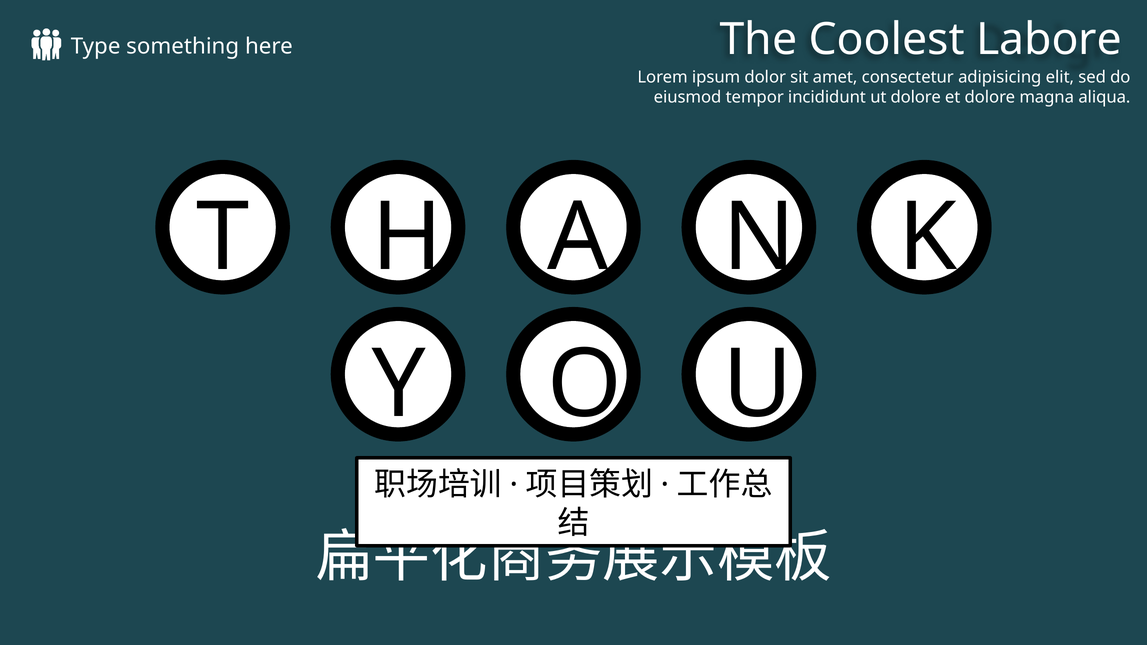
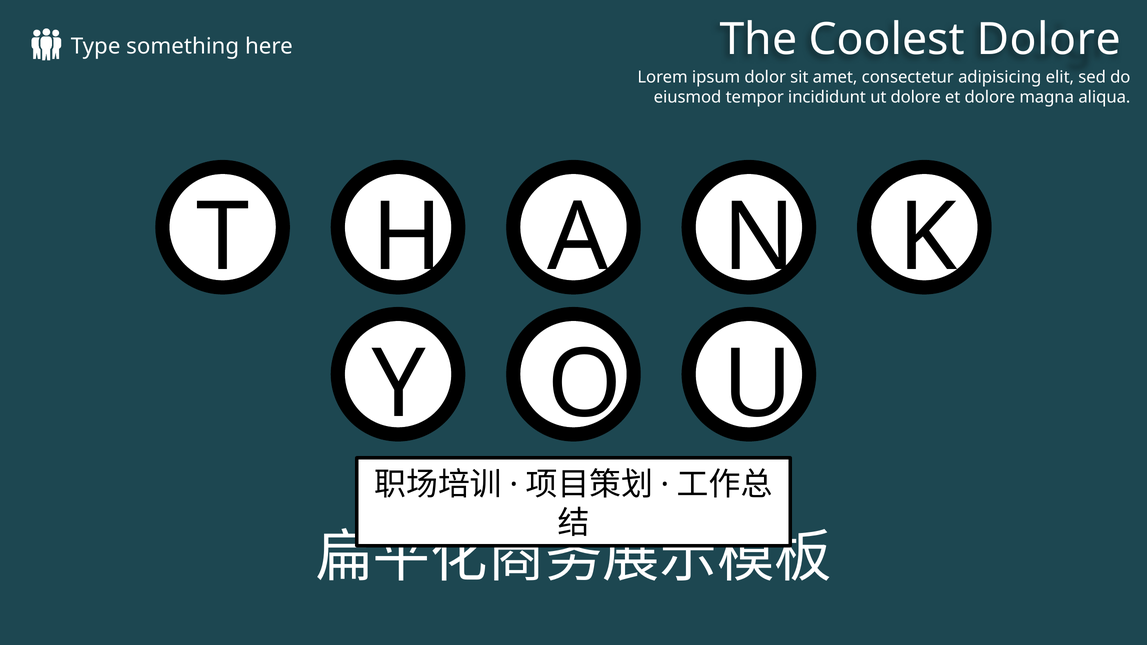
Coolest Labore: Labore -> Dolore
